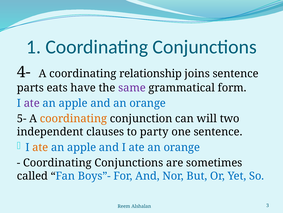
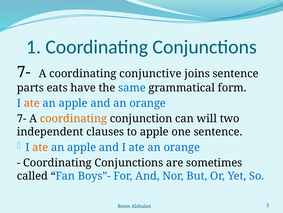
4- at (24, 72): 4- -> 7-
relationship: relationship -> conjunctive
same colour: purple -> blue
ate at (32, 103) colour: purple -> orange
5- at (22, 118): 5- -> 7-
to party: party -> apple
